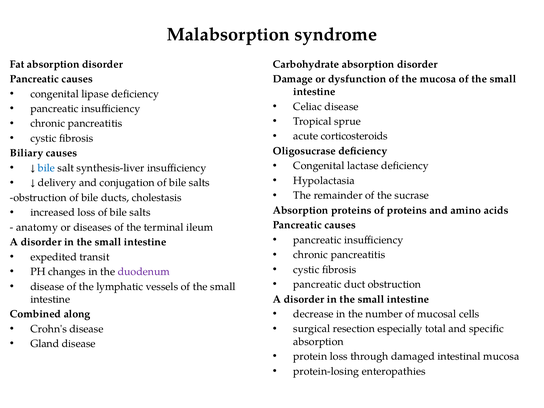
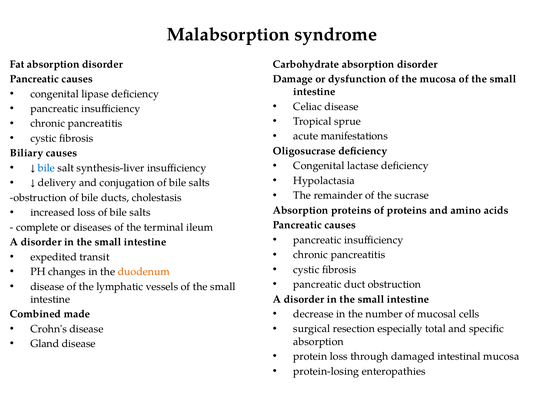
corticosteroids: corticosteroids -> manifestations
anatomy: anatomy -> complete
duodenum colour: purple -> orange
along: along -> made
